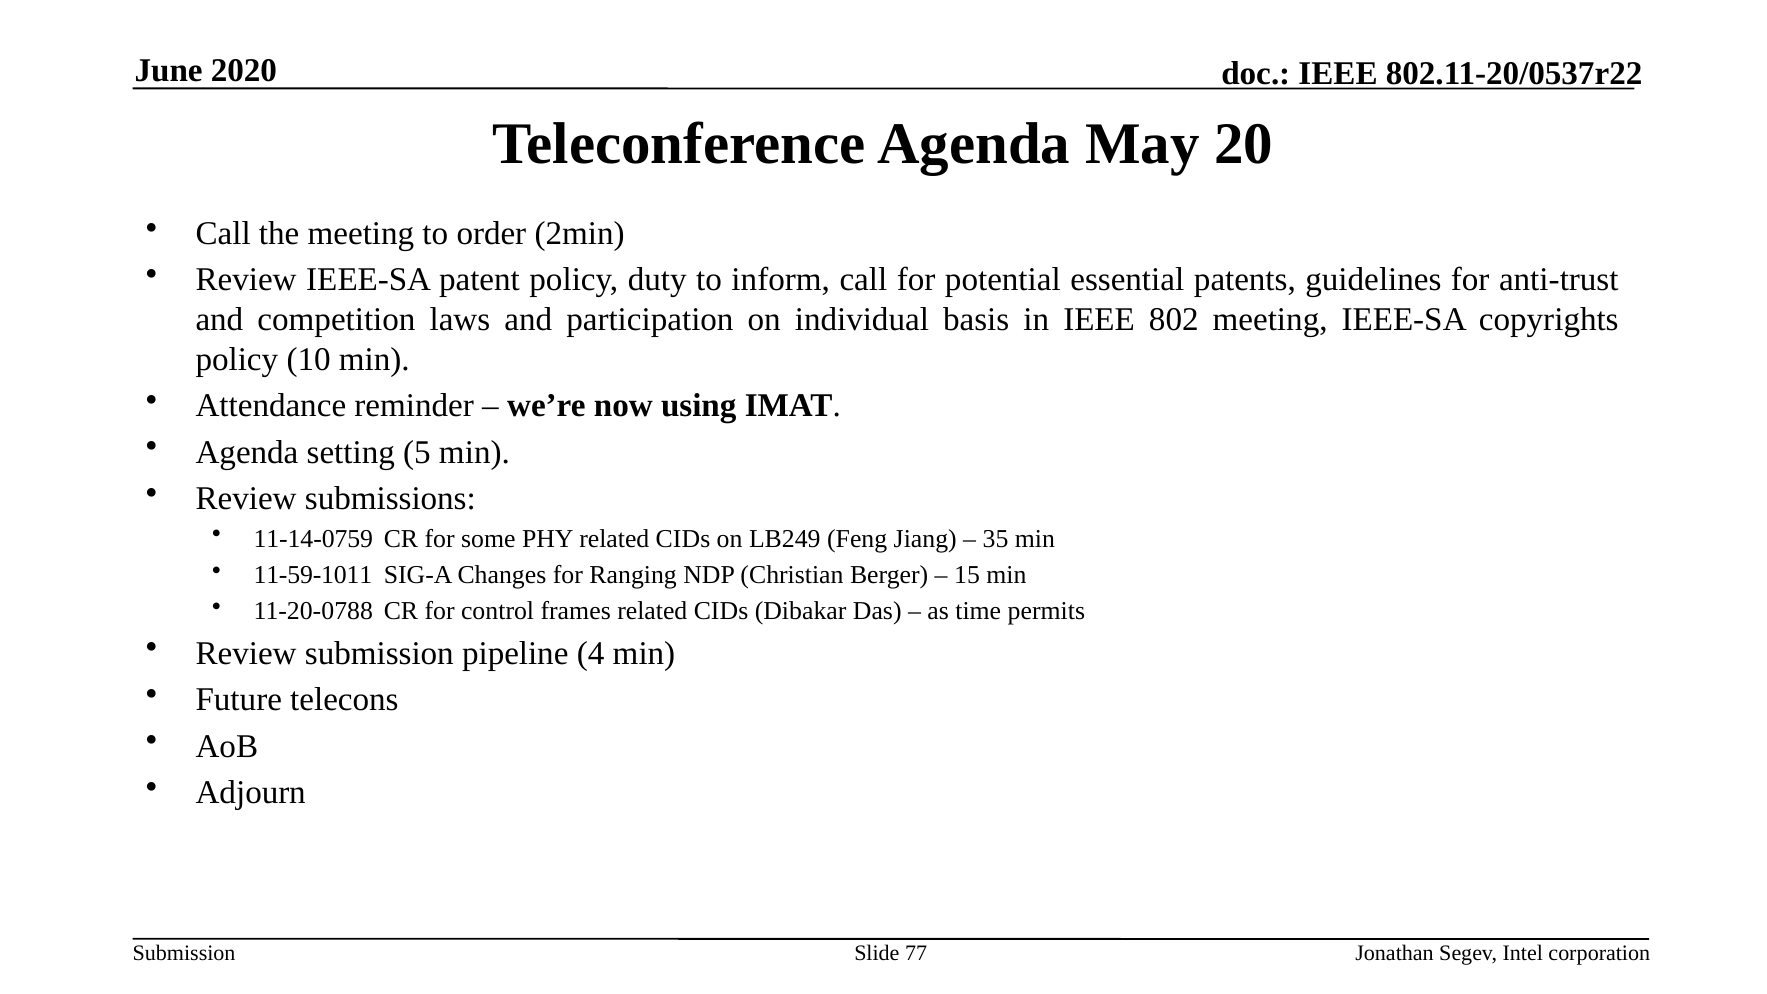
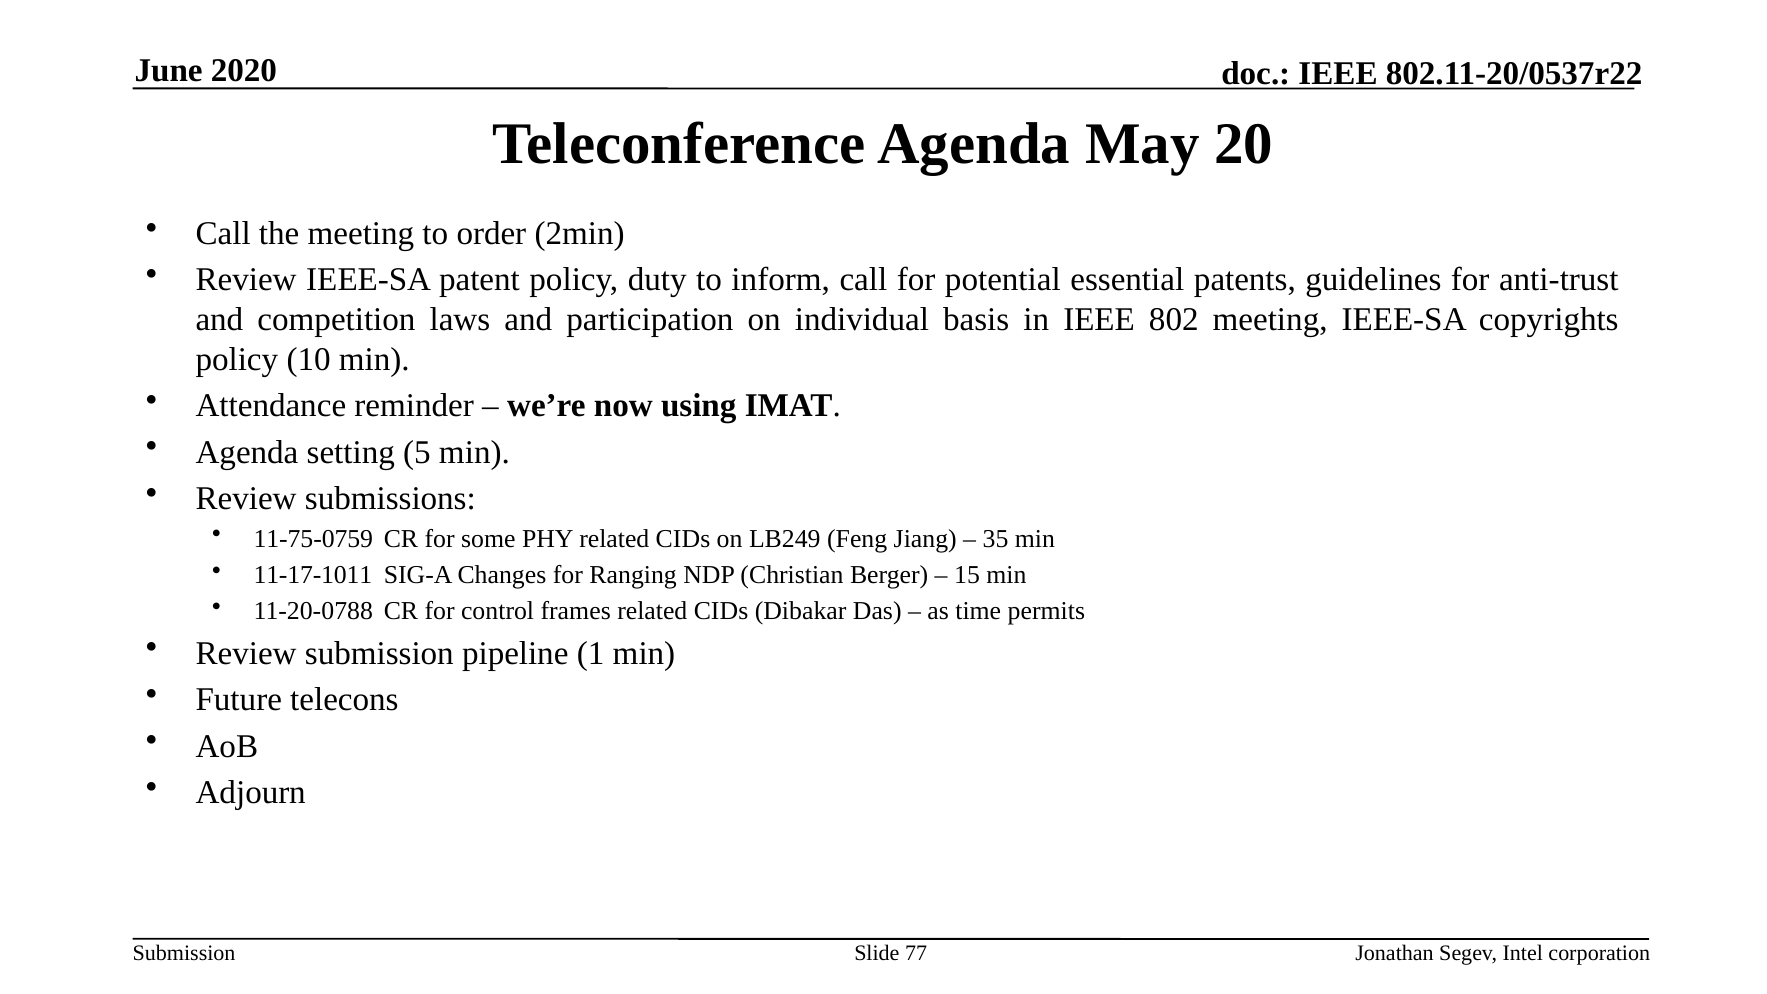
11-14-0759: 11-14-0759 -> 11-75-0759
11-59-1011: 11-59-1011 -> 11-17-1011
4: 4 -> 1
